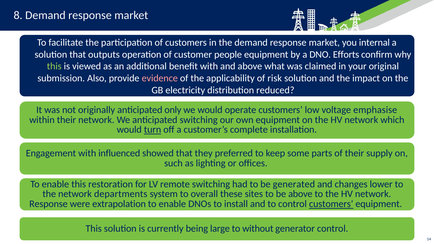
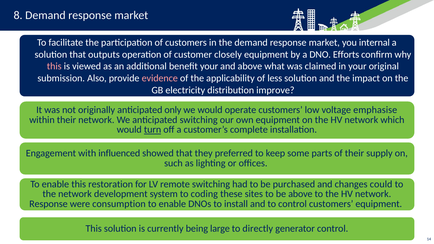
people: people -> closely
this at (54, 66) colour: light green -> pink
benefit with: with -> your
risk: risk -> less
reduced: reduced -> improve
generated: generated -> purchased
lower: lower -> could
departments: departments -> development
overall: overall -> coding
extrapolation: extrapolation -> consumption
customers at (331, 204) underline: present -> none
without: without -> directly
